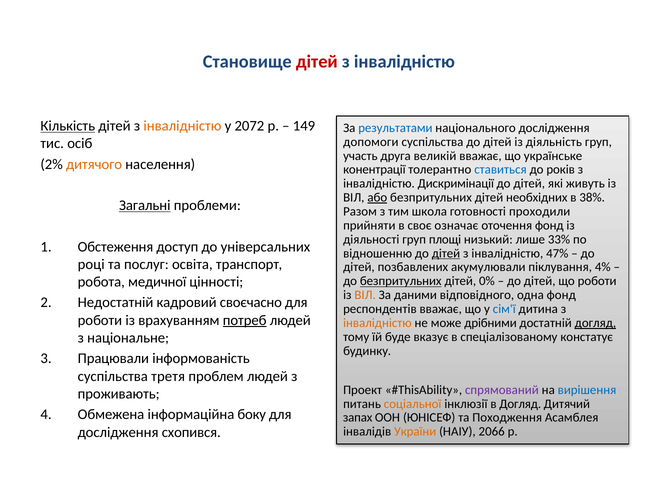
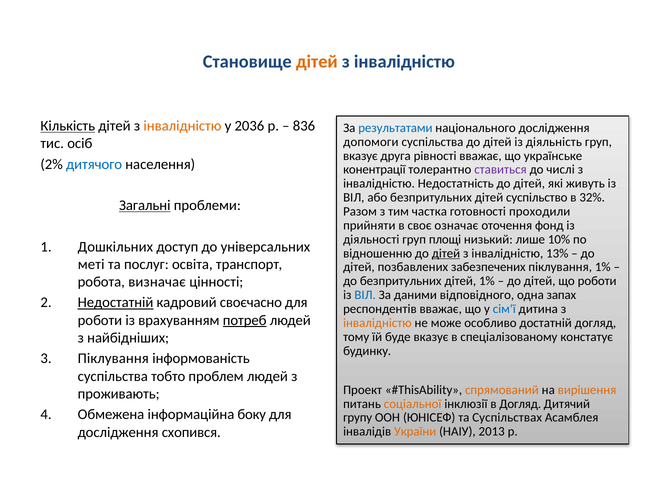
дітей at (317, 61) colour: red -> orange
2072: 2072 -> 2036
149: 149 -> 836
участь at (360, 156): участь -> вказує
великій: великій -> рівності
дитячого colour: orange -> blue
ставиться colour: blue -> purple
років: років -> числі
Дискримінації: Дискримінації -> Недостатність
або underline: present -> none
необхідних: необхідних -> суспільство
38%: 38% -> 32%
школа: школа -> частка
33%: 33% -> 10%
Обстеження: Обстеження -> Дошкільних
47%: 47% -> 13%
році: році -> меті
акумулювали: акумулювали -> забезпечених
піклування 4%: 4% -> 1%
безпритульних at (401, 281) underline: present -> none
дітей 0%: 0% -> 1%
медичної: медичної -> визначає
ВІЛ at (365, 295) colour: orange -> blue
одна фонд: фонд -> запах
Недостатній underline: none -> present
дрібними: дрібними -> особливо
догляд at (595, 323) underline: present -> none
національне: національне -> найбідніших
Працювали at (113, 358): Працювали -> Піклування
третя: третя -> тобто
спрямований colour: purple -> orange
вирішення colour: blue -> orange
запах: запах -> групу
Походження: Походження -> Суспільствах
2066: 2066 -> 2013
